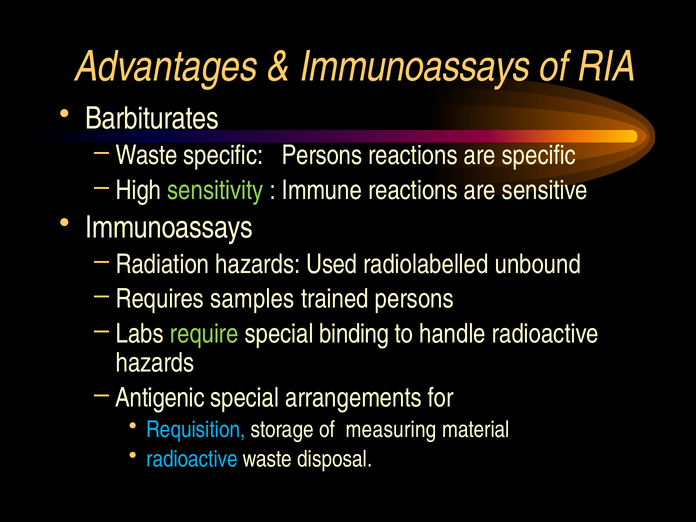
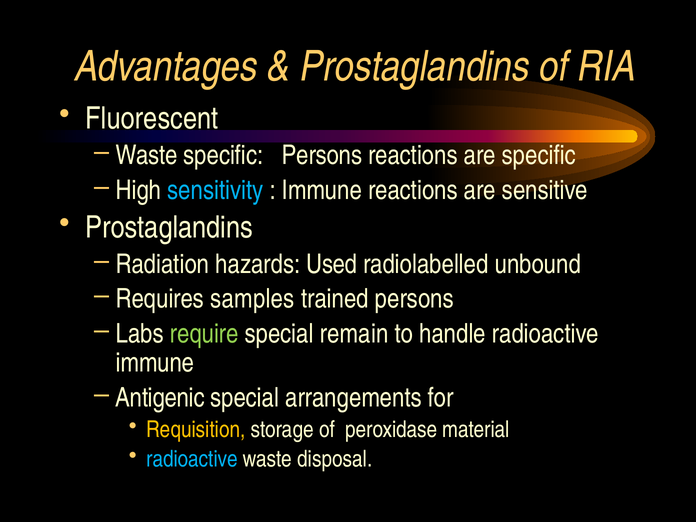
Immunoassays at (415, 67): Immunoassays -> Prostaglandins
Barbiturates: Barbiturates -> Fluorescent
sensitivity colour: light green -> light blue
Immunoassays at (169, 228): Immunoassays -> Prostaglandins
binding: binding -> remain
hazards at (155, 363): hazards -> immune
Requisition colour: light blue -> yellow
measuring: measuring -> peroxidase
